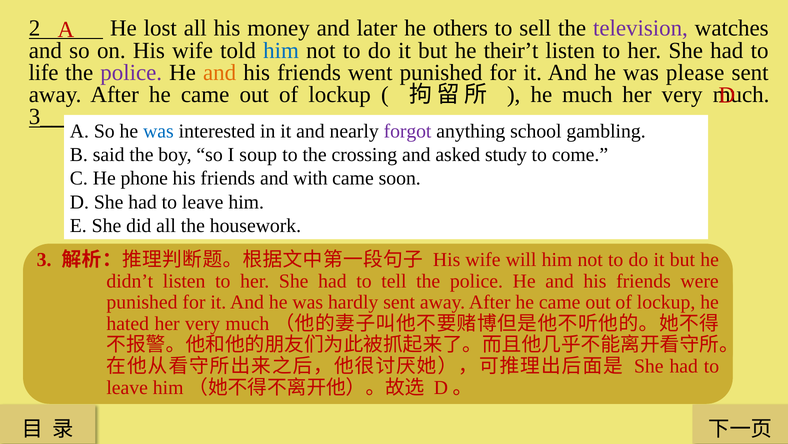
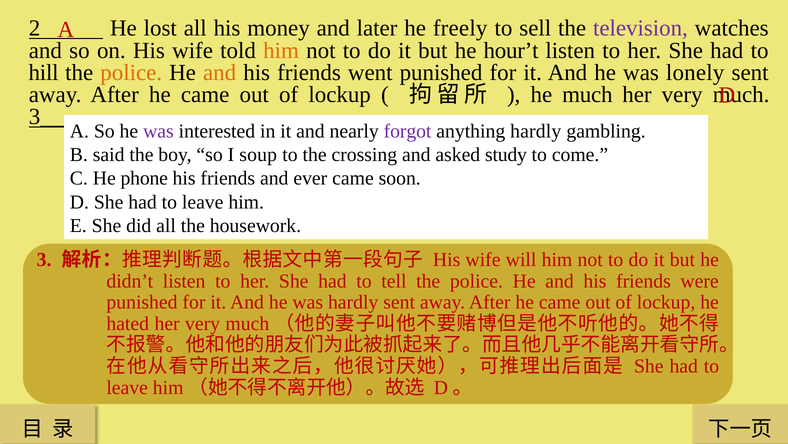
others: others -> freely
him at (281, 50) colour: blue -> orange
their’t: their’t -> hour’t
life: life -> hill
police at (131, 72) colour: purple -> orange
please: please -> lonely
was at (158, 131) colour: blue -> purple
anything school: school -> hardly
with: with -> ever
